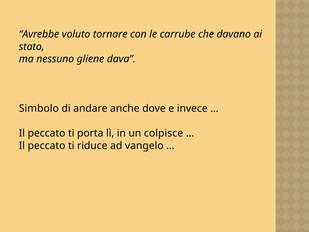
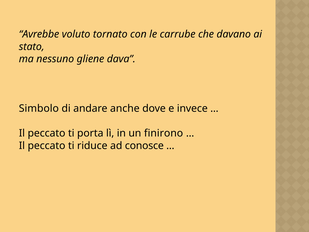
tornare: tornare -> tornato
colpisce: colpisce -> finirono
vangelo: vangelo -> conosce
